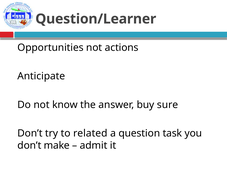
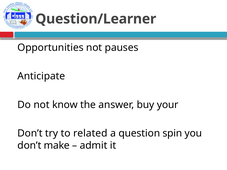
actions: actions -> pauses
sure: sure -> your
task: task -> spin
